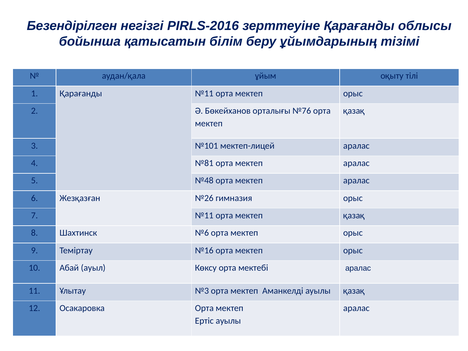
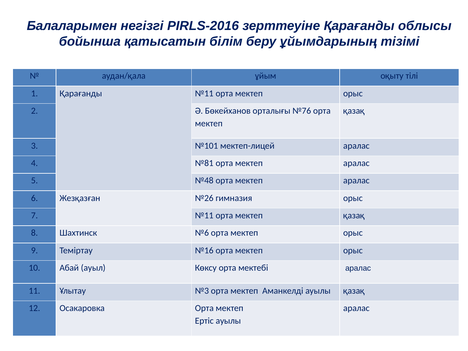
Безендірілген: Безендірілген -> Балаларымен
